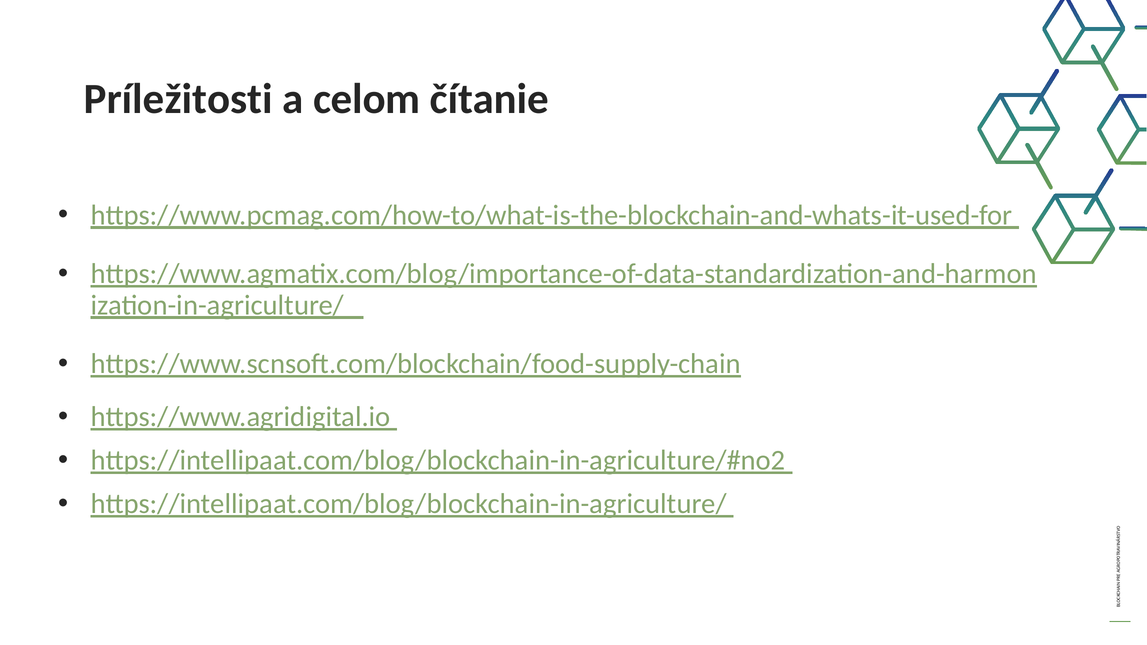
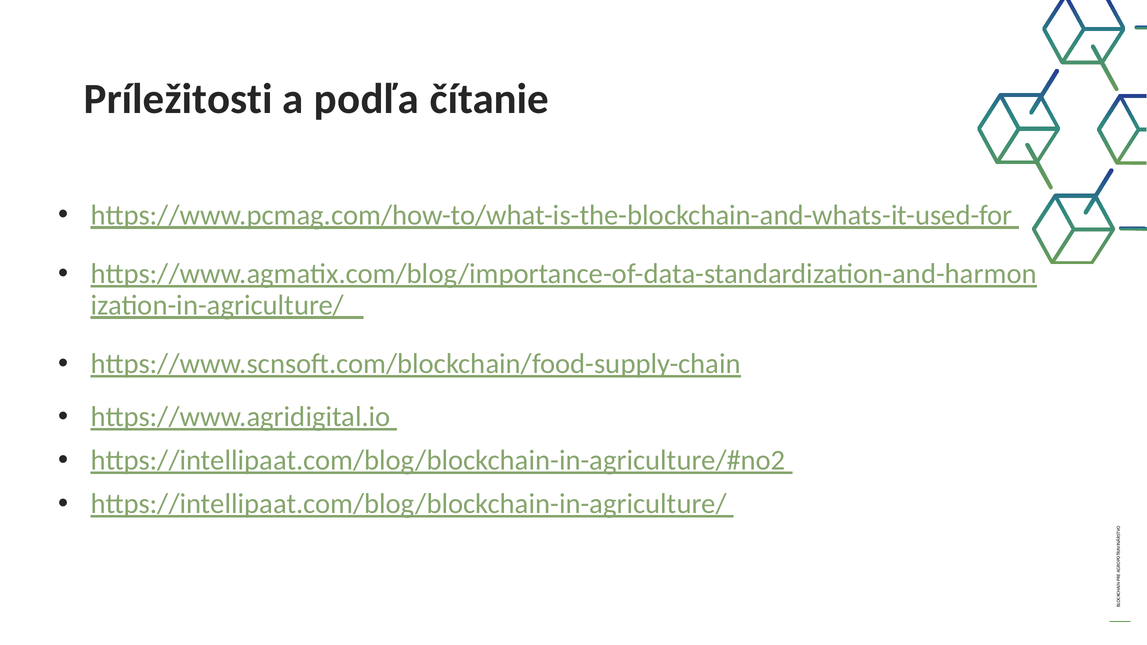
celom: celom -> podľa
